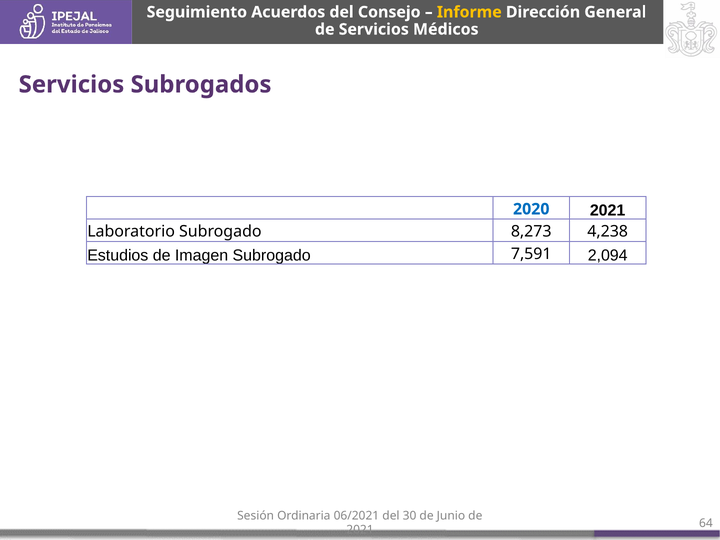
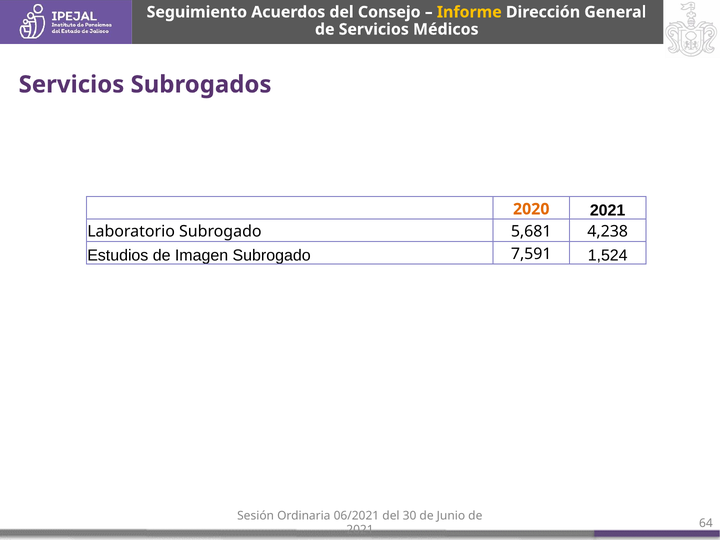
2020 colour: blue -> orange
8,273: 8,273 -> 5,681
2,094: 2,094 -> 1,524
